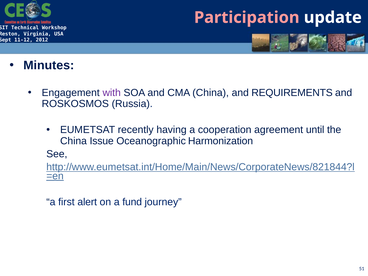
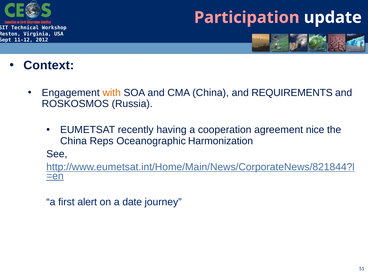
Minutes: Minutes -> Context
with colour: purple -> orange
until: until -> nice
Issue: Issue -> Reps
fund: fund -> date
